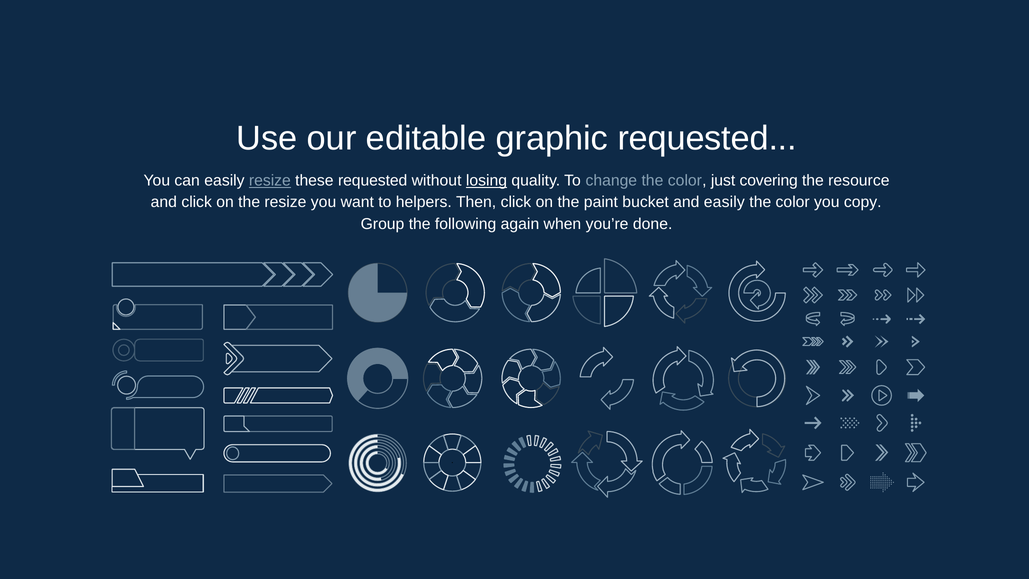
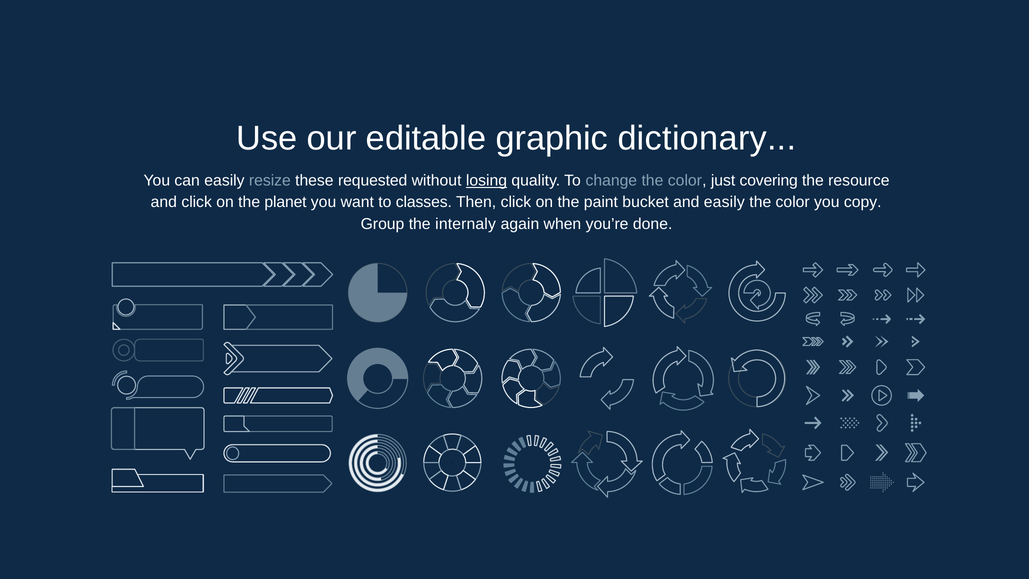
graphic requested: requested -> dictionary
resize at (270, 181) underline: present -> none
the resize: resize -> planet
helpers: helpers -> classes
following: following -> internaly
